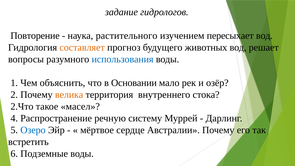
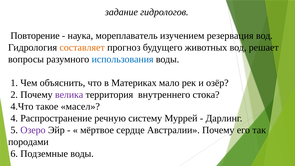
растительного: растительного -> мореплаватель
пересыхает: пересыхает -> резервация
Основании: Основании -> Материках
велика colour: orange -> purple
2.Что: 2.Что -> 4.Что
Озеро colour: blue -> purple
встретить: встретить -> породами
